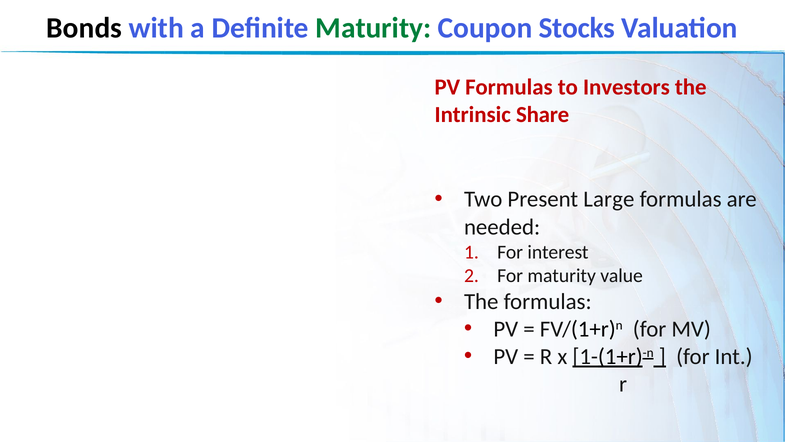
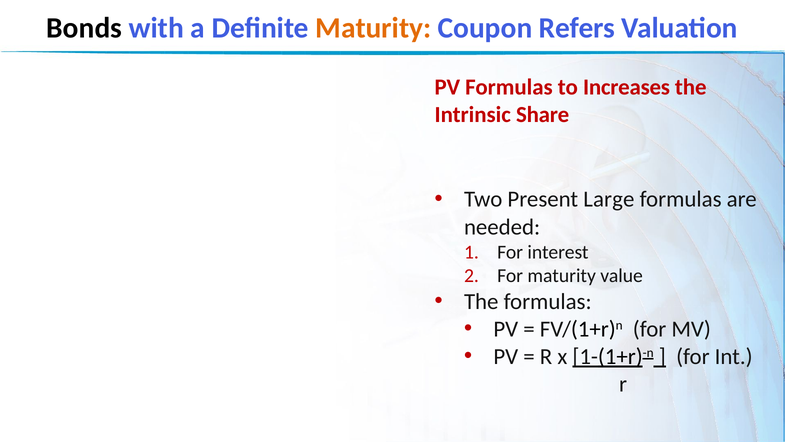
Maturity at (373, 28) colour: green -> orange
Stocks: Stocks -> Refers
Investors: Investors -> Increases
